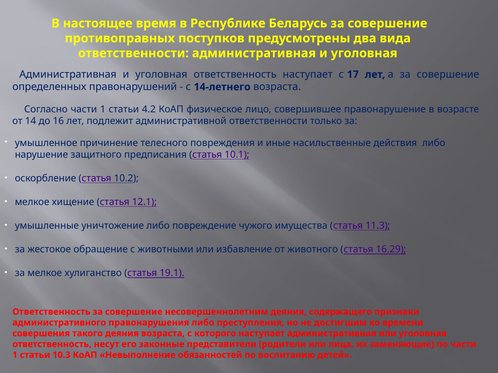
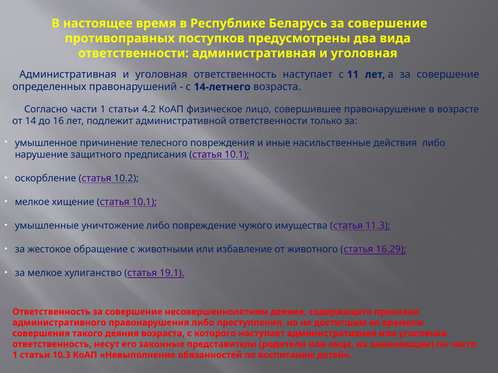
17: 17 -> 11
хищение статья 12.1: 12.1 -> 10.1
